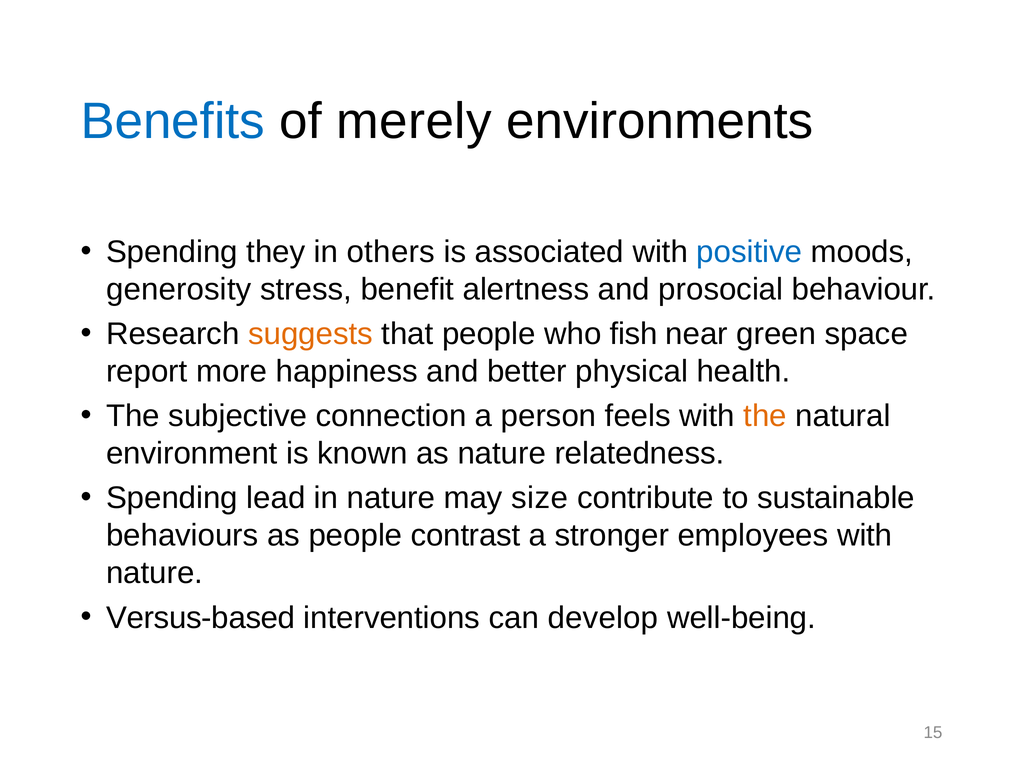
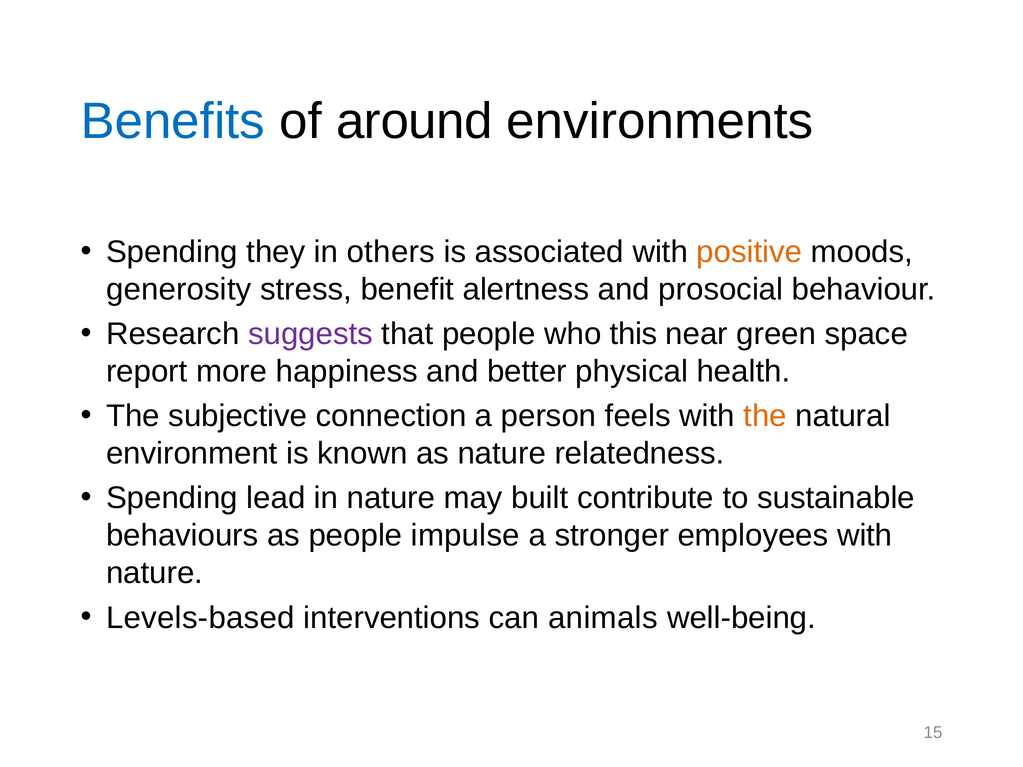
merely: merely -> around
positive colour: blue -> orange
suggests colour: orange -> purple
fish: fish -> this
size: size -> built
contrast: contrast -> impulse
Versus-based: Versus-based -> Levels-based
develop: develop -> animals
